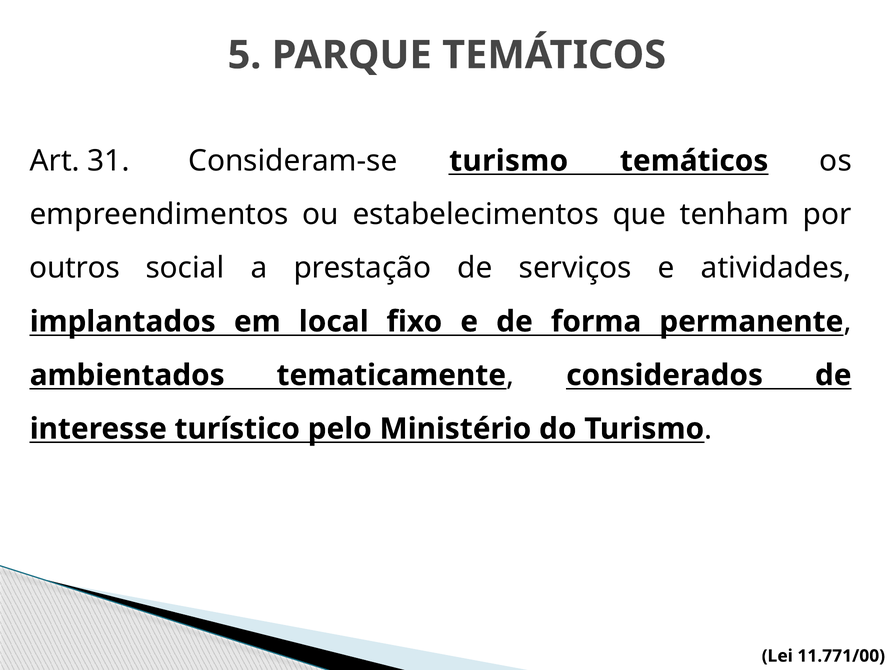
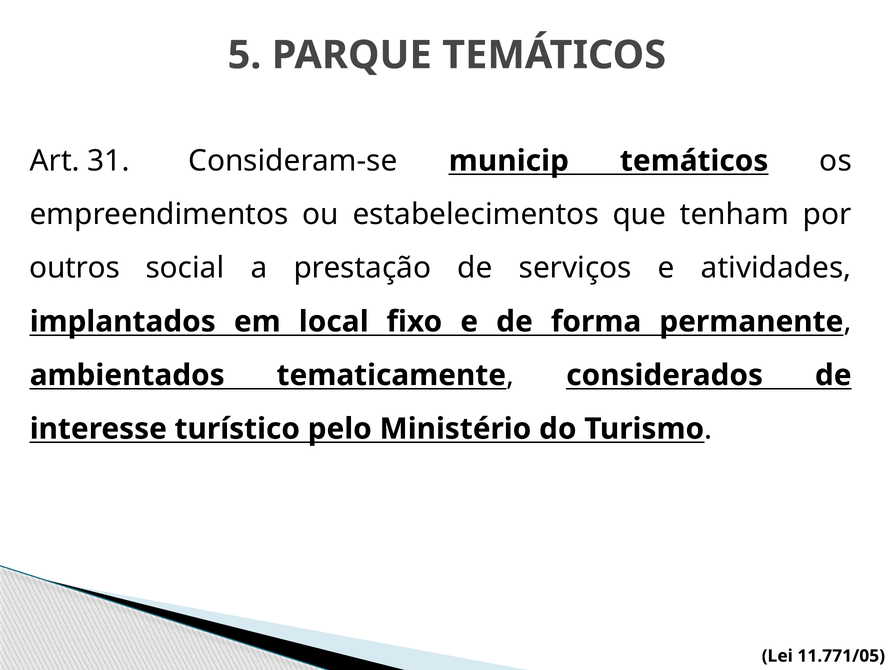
Consideram-se turismo: turismo -> municip
11.771/00: 11.771/00 -> 11.771/05
